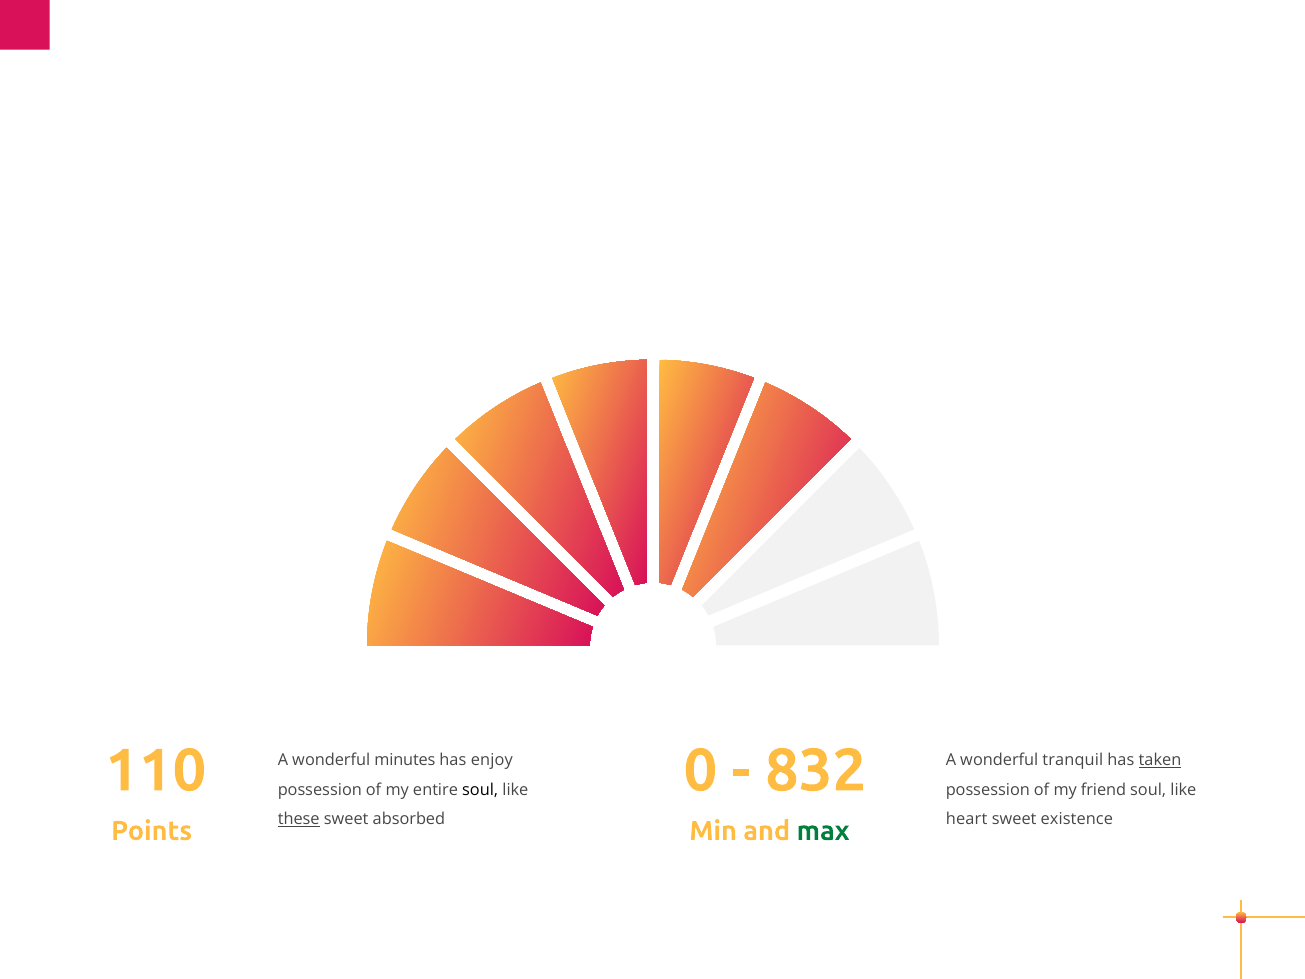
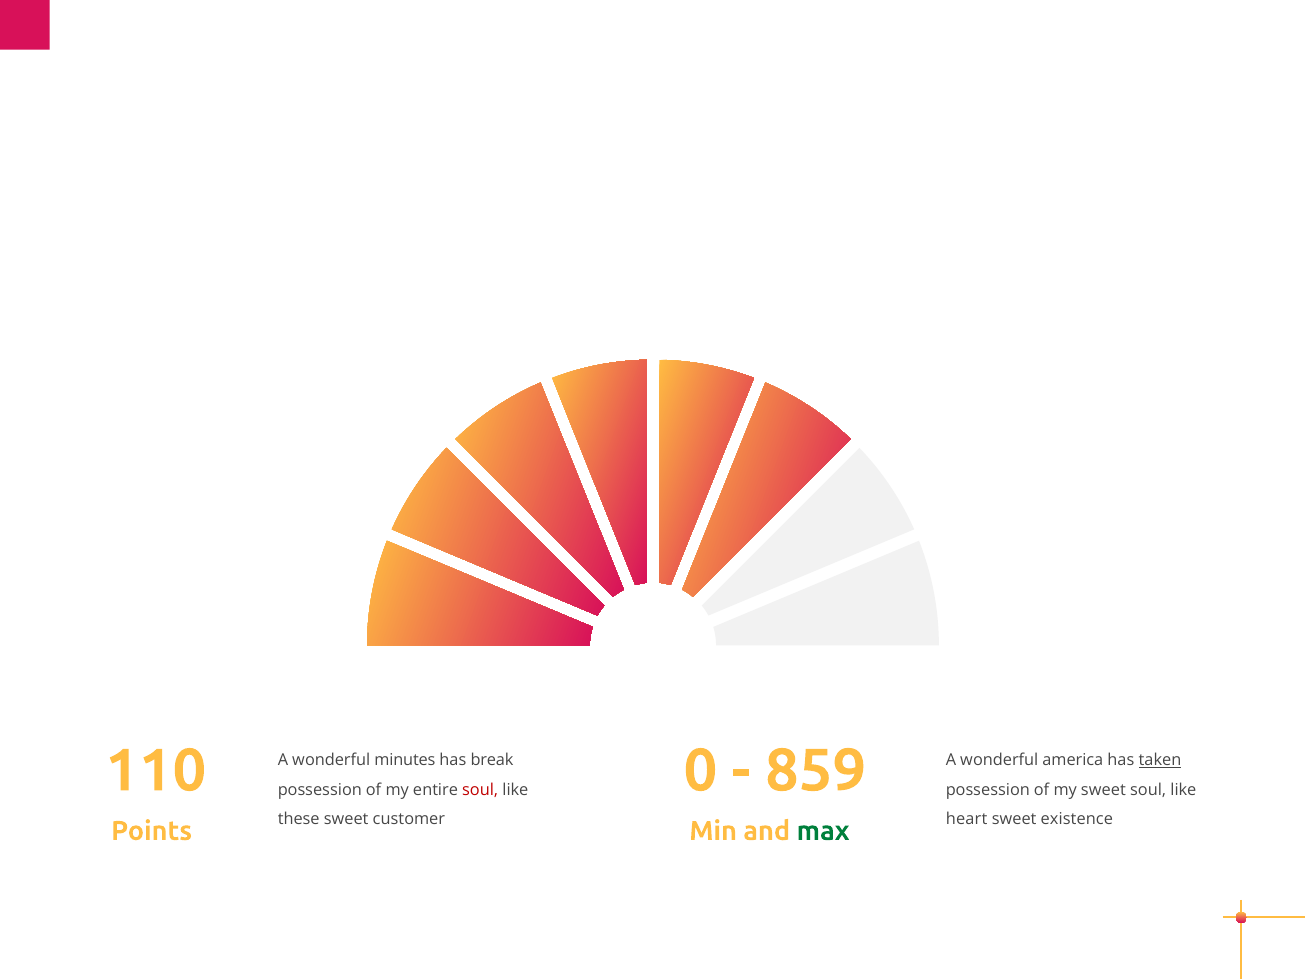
832: 832 -> 859
tranquil: tranquil -> america
enjoy: enjoy -> break
soul at (480, 790) colour: black -> red
my friend: friend -> sweet
these underline: present -> none
absorbed: absorbed -> customer
